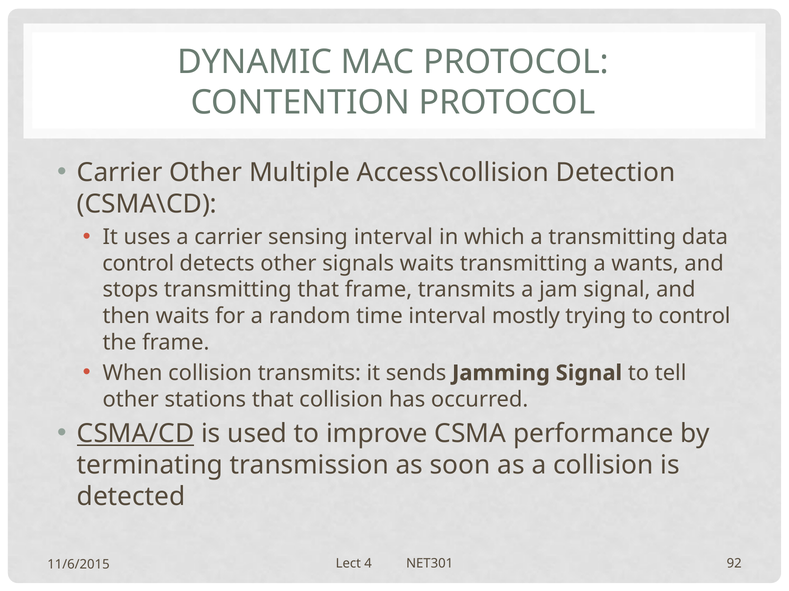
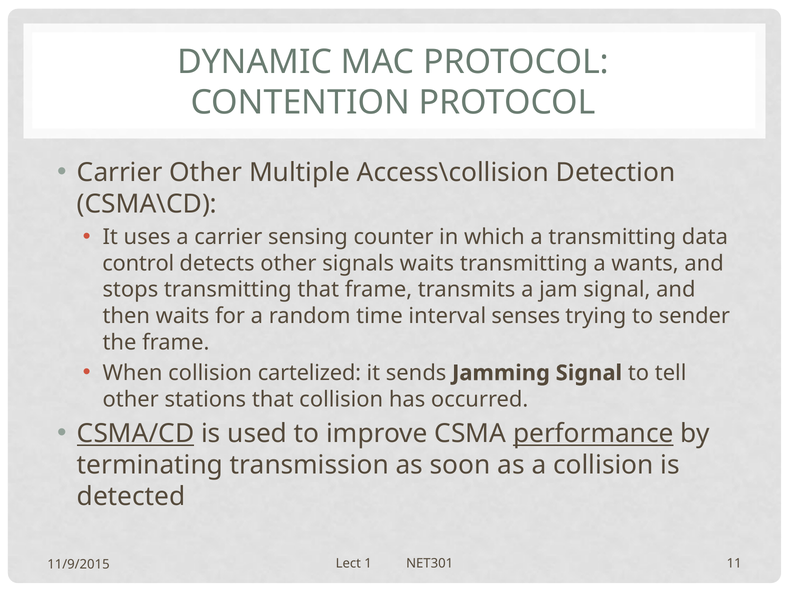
sensing interval: interval -> counter
mostly: mostly -> senses
to control: control -> sender
collision transmits: transmits -> cartelized
performance underline: none -> present
4: 4 -> 1
92: 92 -> 11
11/6/2015: 11/6/2015 -> 11/9/2015
